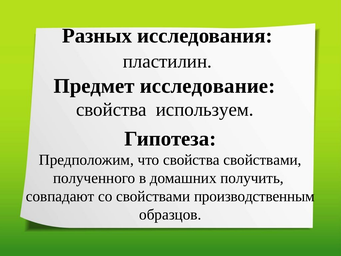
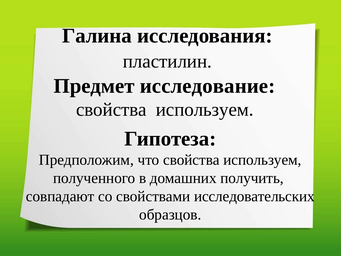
Разных: Разных -> Галина
что свойства свойствами: свойствами -> используем
производственным: производственным -> исследовательских
